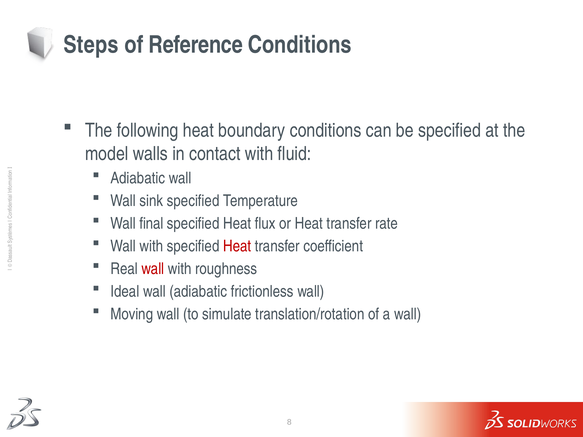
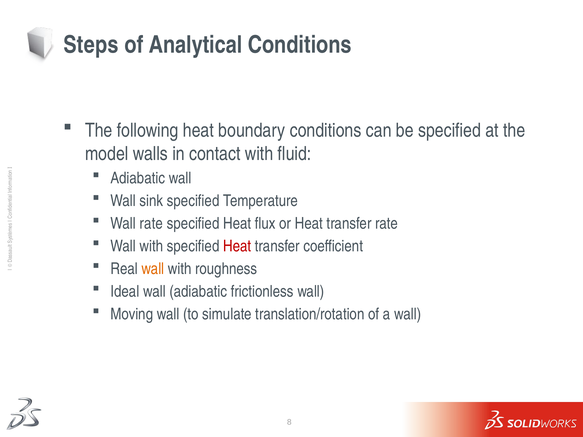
Reference: Reference -> Analytical
Wall final: final -> rate
wall at (153, 269) colour: red -> orange
